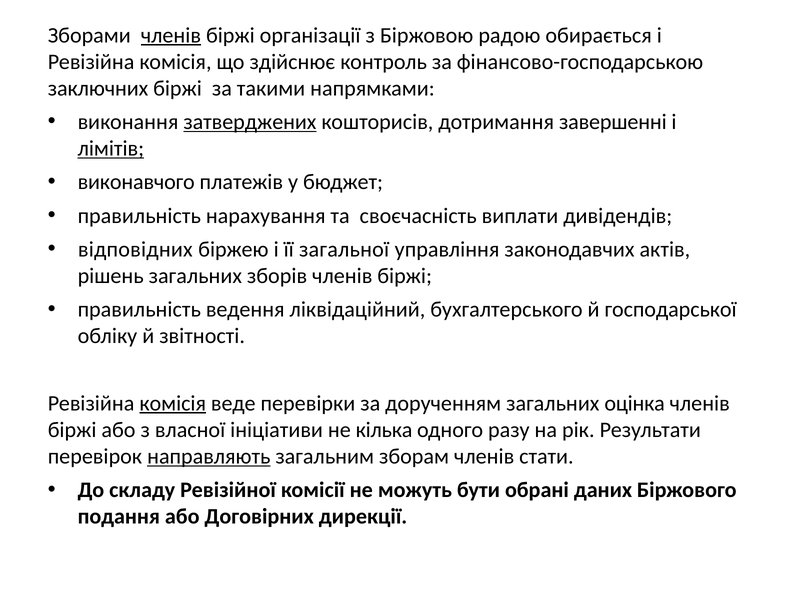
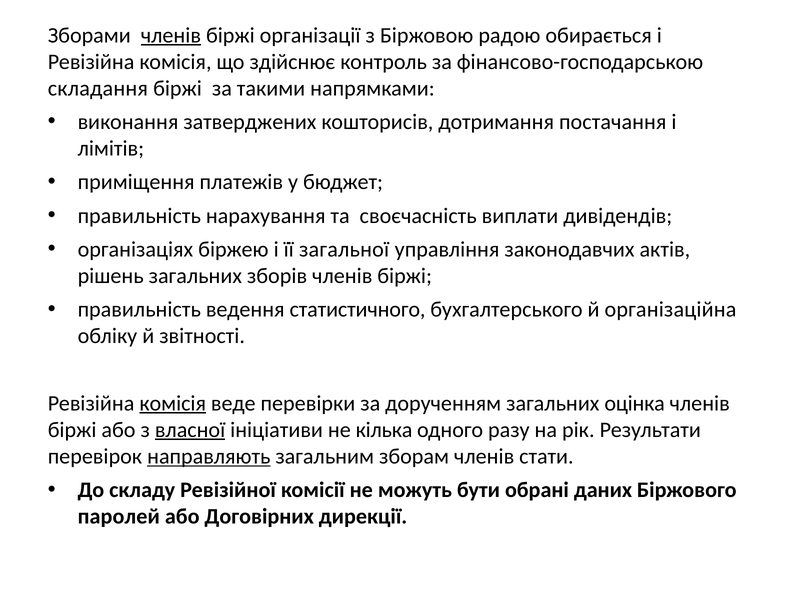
заключних: заключних -> складання
затверджених underline: present -> none
завершенні: завершенні -> постачання
лімітів underline: present -> none
виконавчого: виконавчого -> приміщення
відповідних: відповідних -> організаціях
ліквідаційний: ліквідаційний -> статистичного
господарської: господарської -> організаційна
власної underline: none -> present
подання: подання -> паролей
